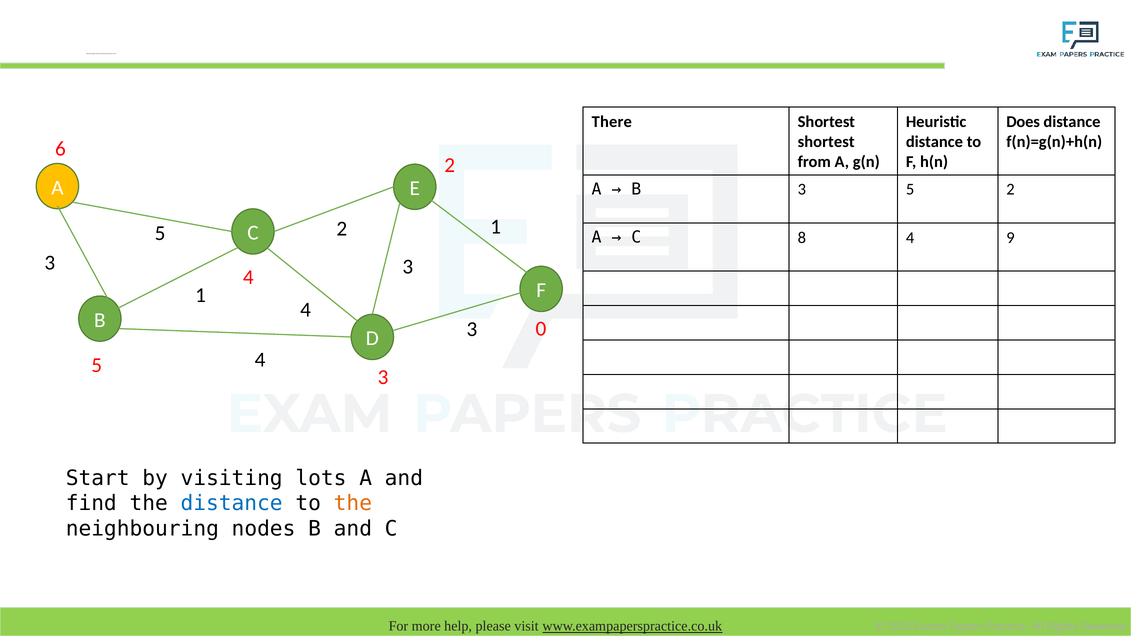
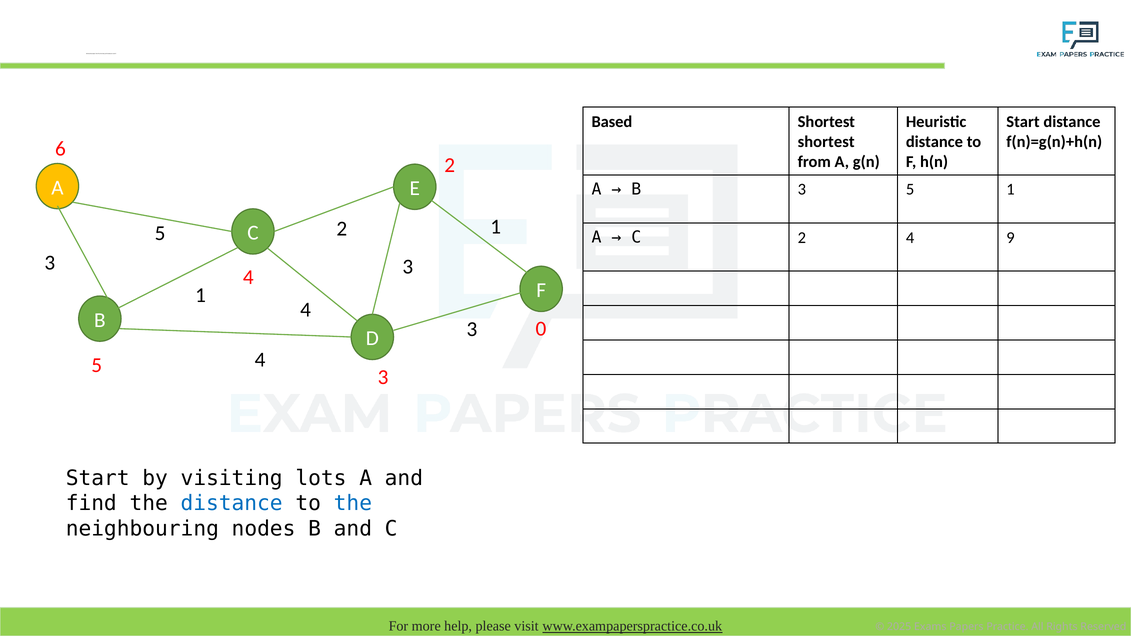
There: There -> Based
Does at (1023, 122): Does -> Start
3 5 2: 2 -> 1
C 8: 8 -> 2
the at (353, 504) colour: orange -> blue
